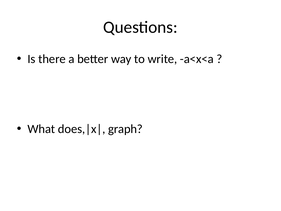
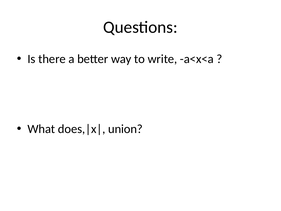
graph: graph -> union
